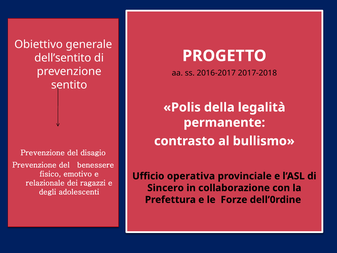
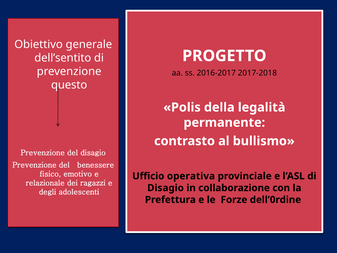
sentito: sentito -> questo
Sincero at (166, 188): Sincero -> Disagio
